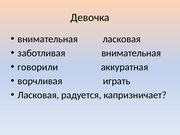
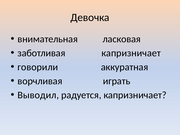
заботливая внимательная: внимательная -> капризничает
Ласковая at (38, 95): Ласковая -> Выводил
